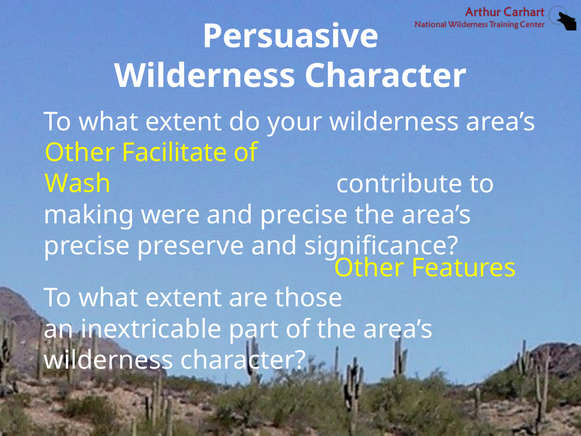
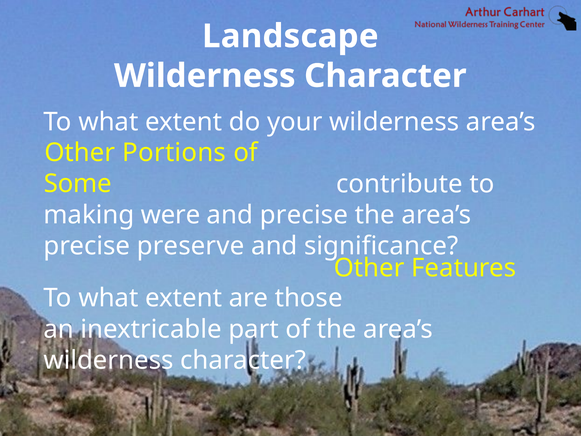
Persuasive: Persuasive -> Landscape
Facilitate: Facilitate -> Portions
Wash: Wash -> Some
